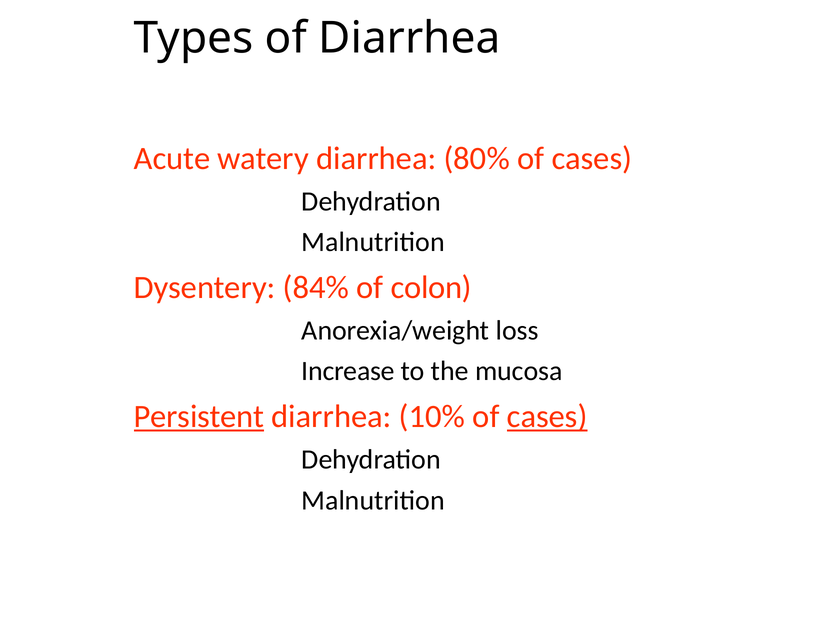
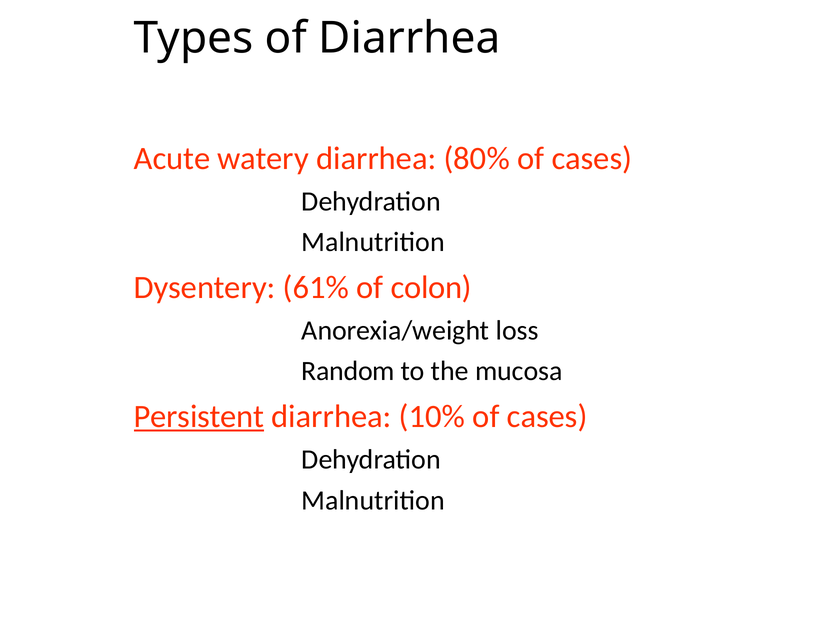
84%: 84% -> 61%
Increase: Increase -> Random
cases at (547, 417) underline: present -> none
